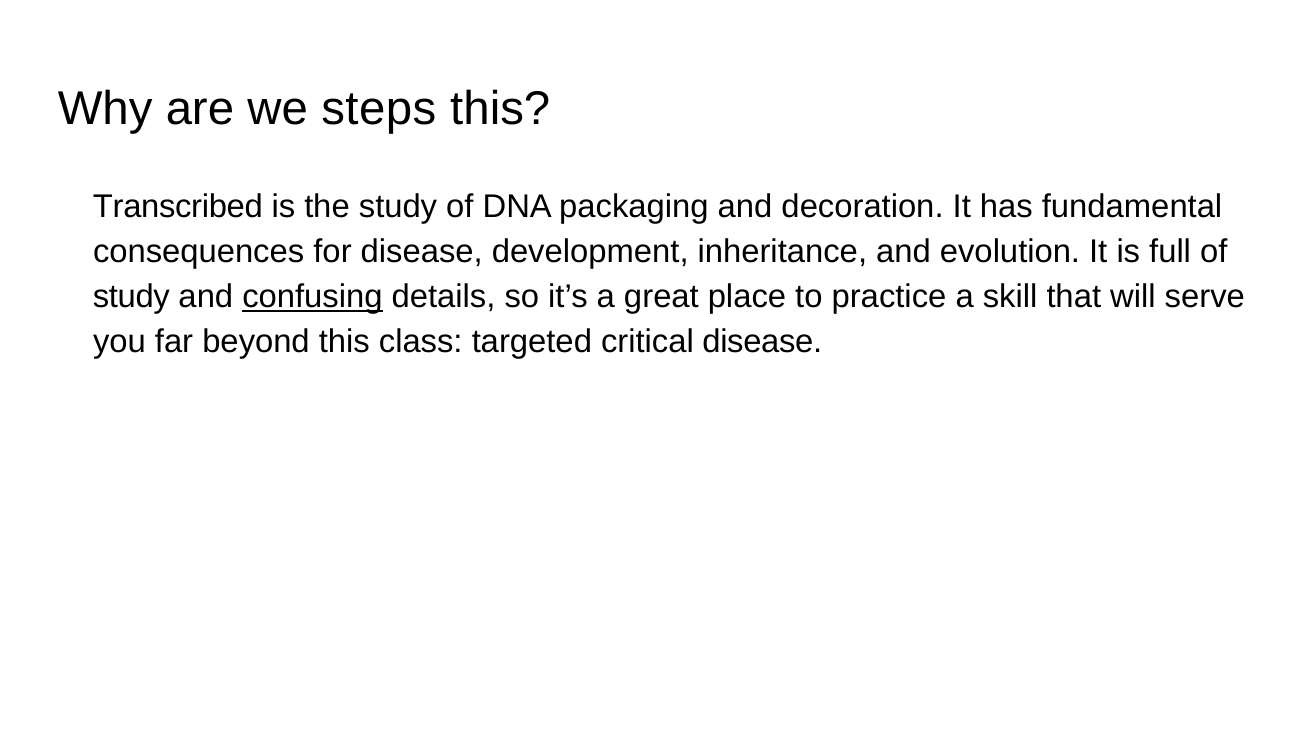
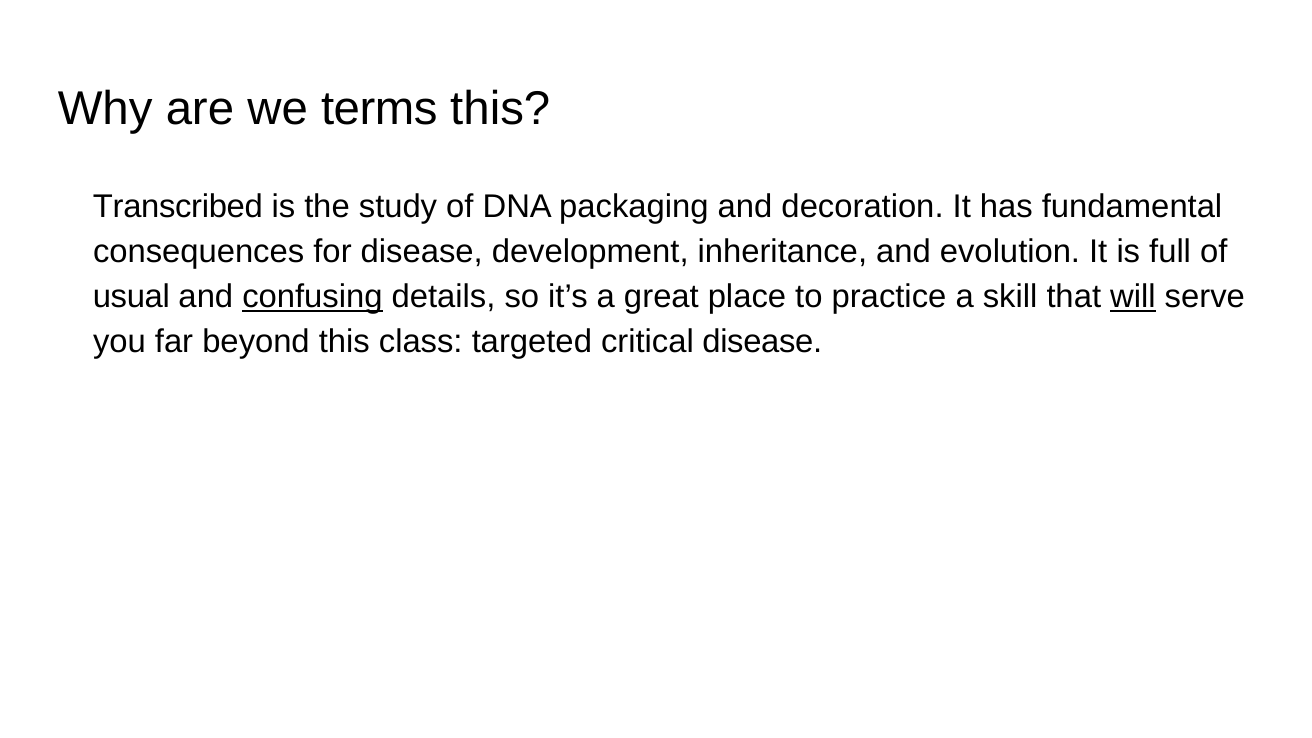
steps: steps -> terms
study at (131, 297): study -> usual
will underline: none -> present
